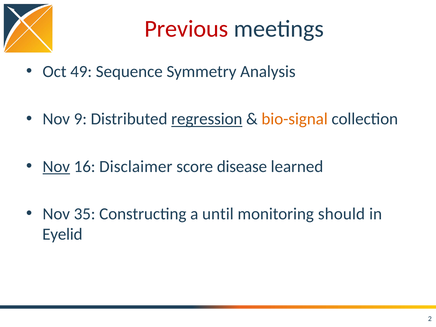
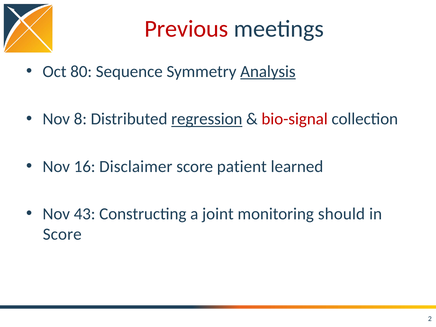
49: 49 -> 80
Analysis underline: none -> present
9: 9 -> 8
bio-signal colour: orange -> red
Nov at (56, 166) underline: present -> none
disease: disease -> patient
35: 35 -> 43
until: until -> joint
Eyelid at (62, 234): Eyelid -> Score
